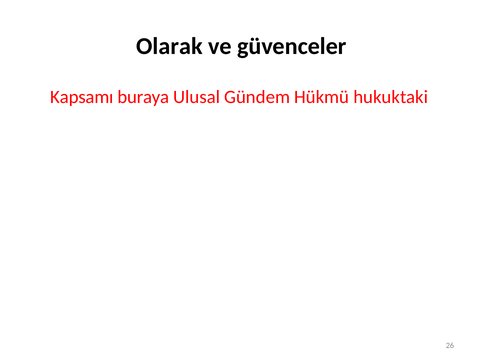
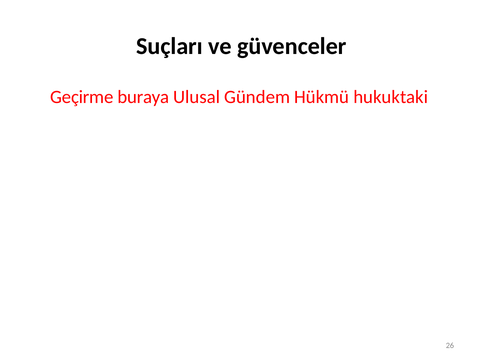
Olarak: Olarak -> Suçları
Kapsamı: Kapsamı -> Geçirme
